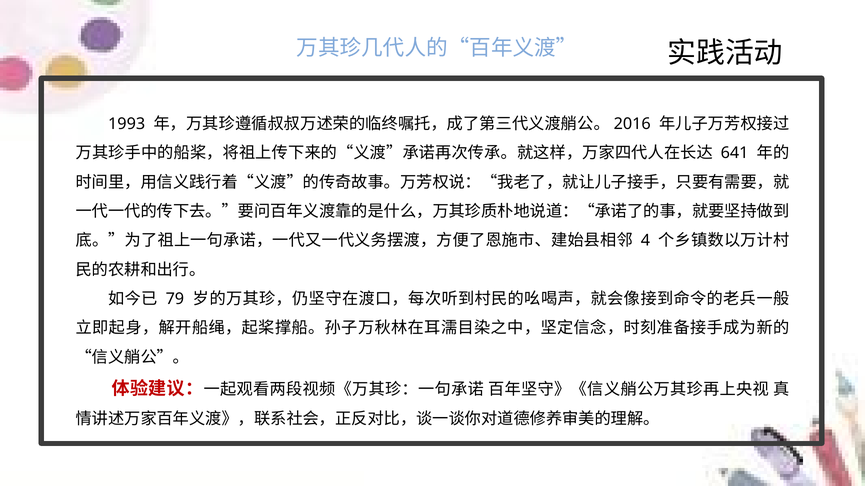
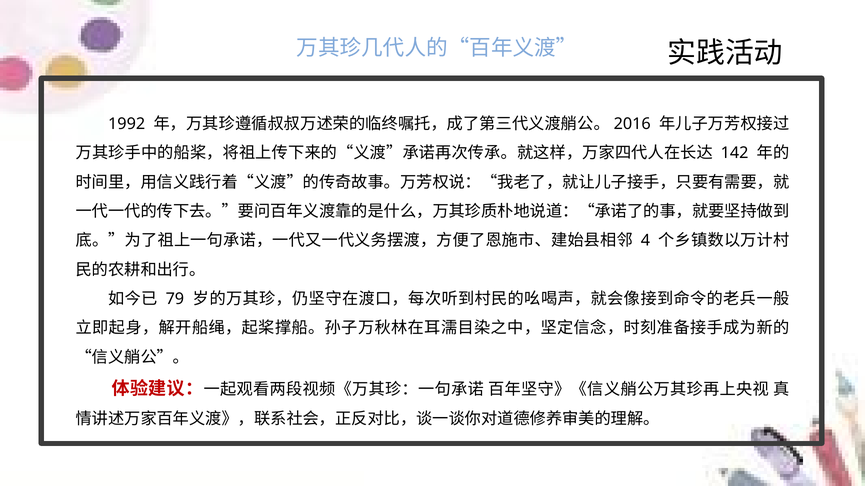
1993: 1993 -> 1992
641: 641 -> 142
